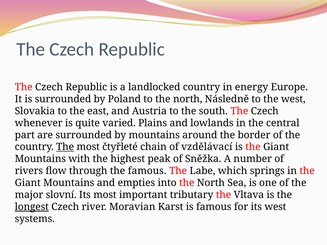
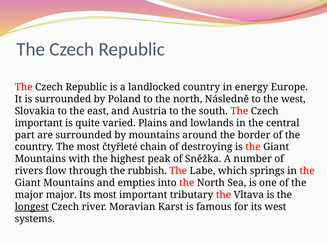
whenever at (39, 123): whenever -> important
The at (65, 147) underline: present -> none
vzdělávací: vzdělávací -> destroying
the famous: famous -> rubbish
major slovní: slovní -> major
